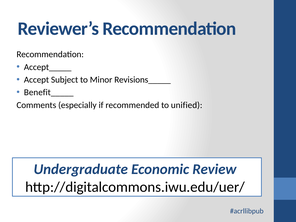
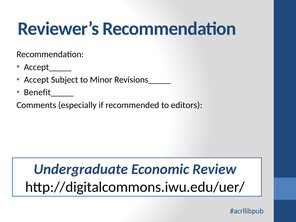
unified: unified -> editors
